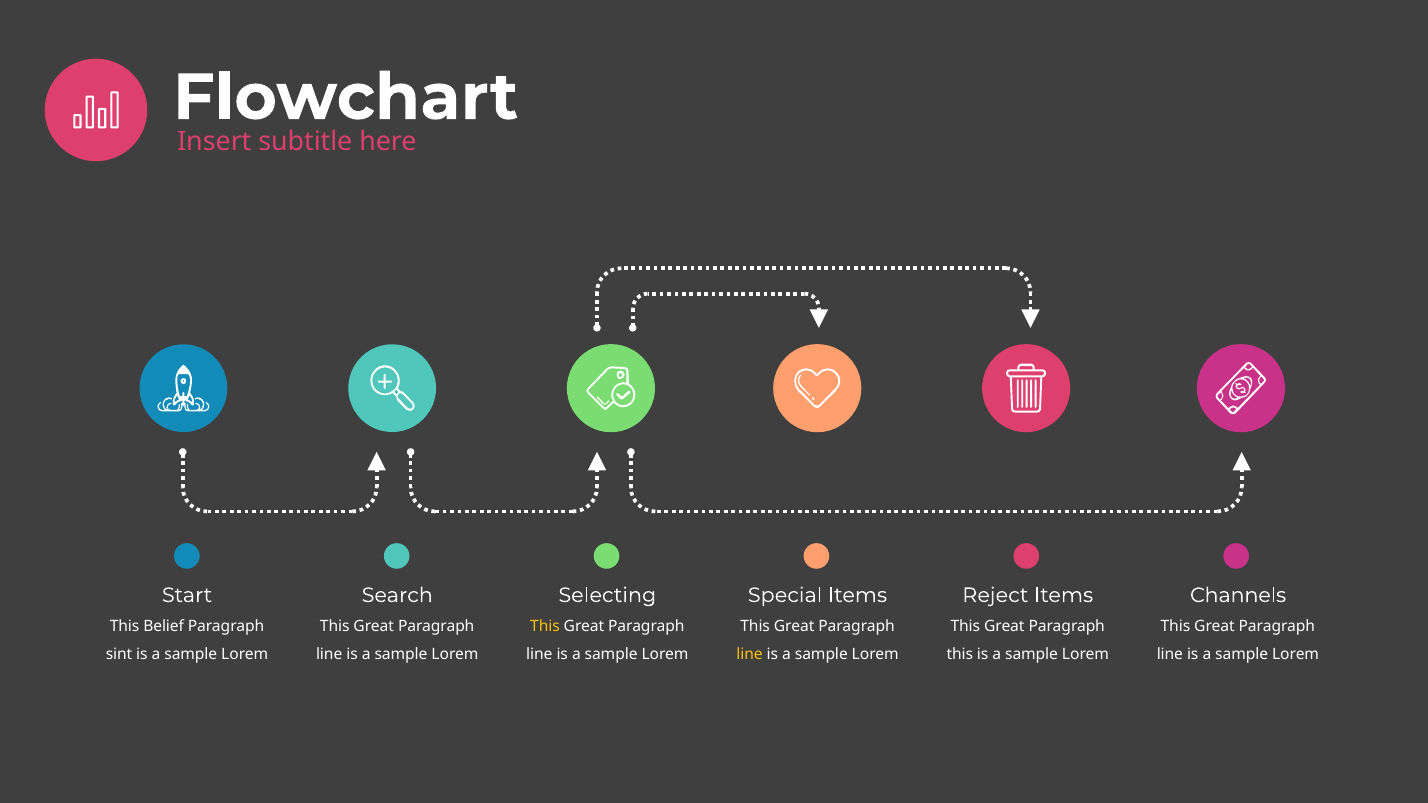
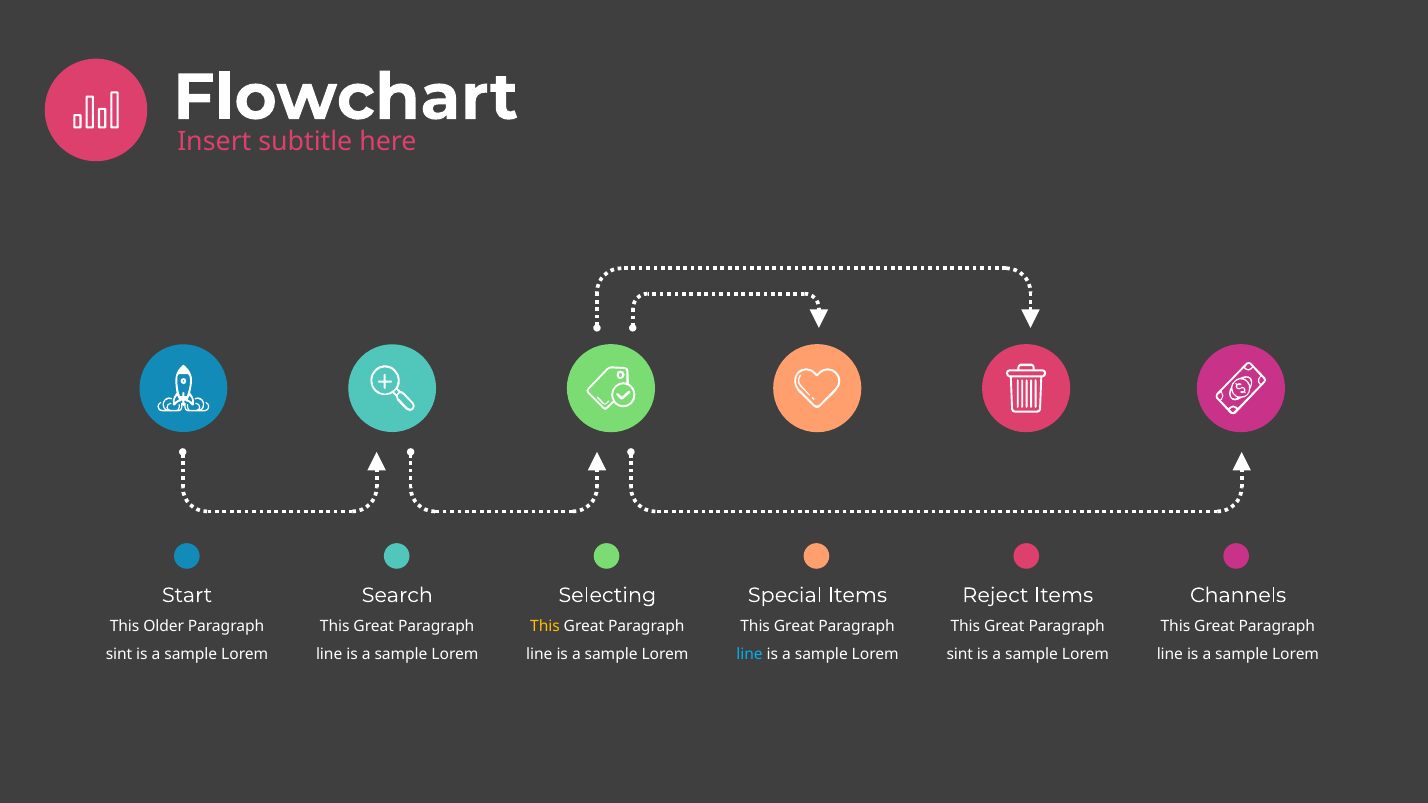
Belief: Belief -> Older
line at (750, 654) colour: yellow -> light blue
this at (960, 654): this -> sint
